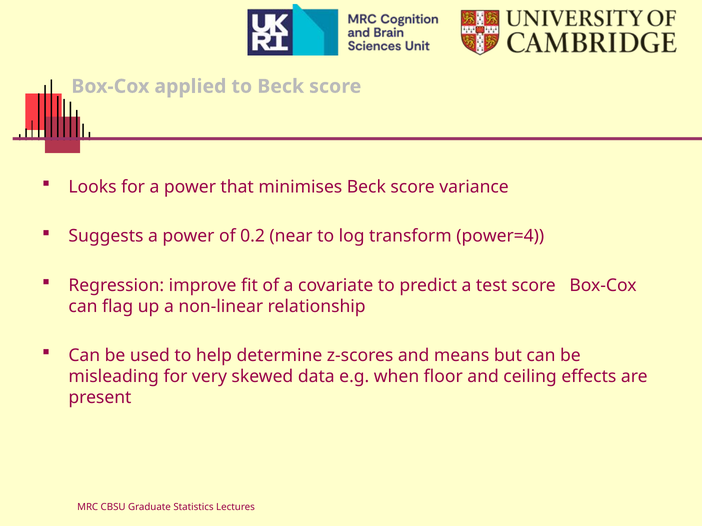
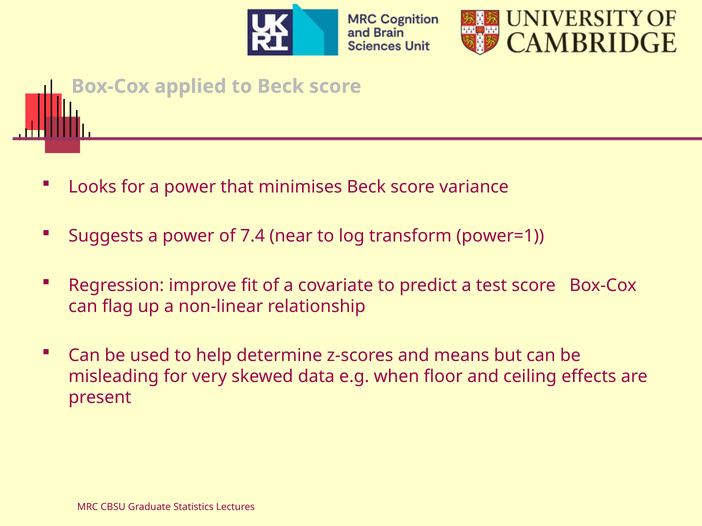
0.2: 0.2 -> 7.4
power=4: power=4 -> power=1
